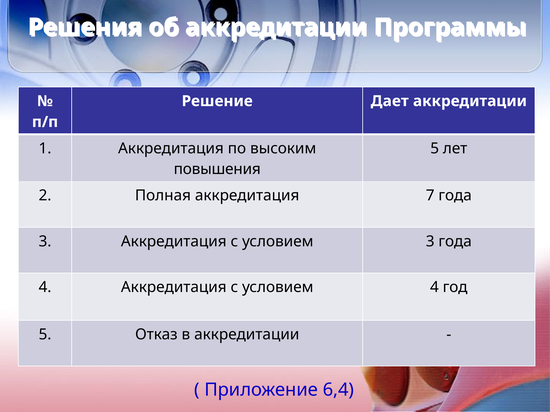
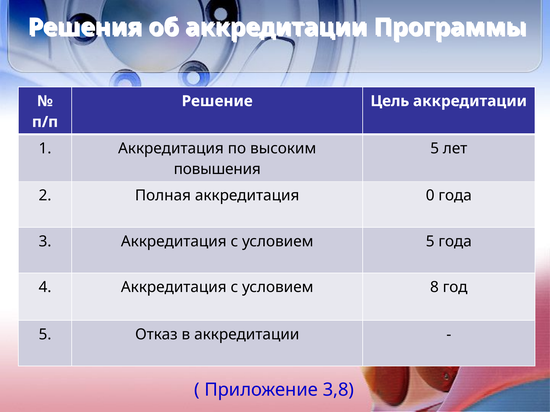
Дает: Дает -> Цель
7: 7 -> 0
условием 3: 3 -> 5
условием 4: 4 -> 8
6,4: 6,4 -> 3,8
